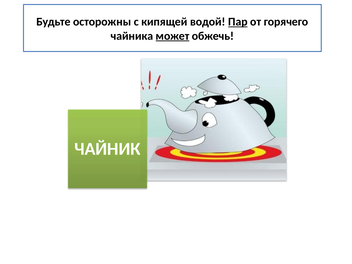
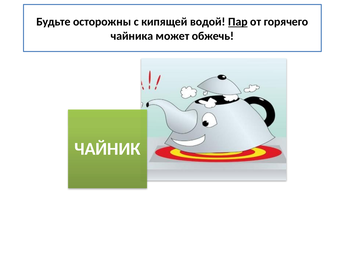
может underline: present -> none
